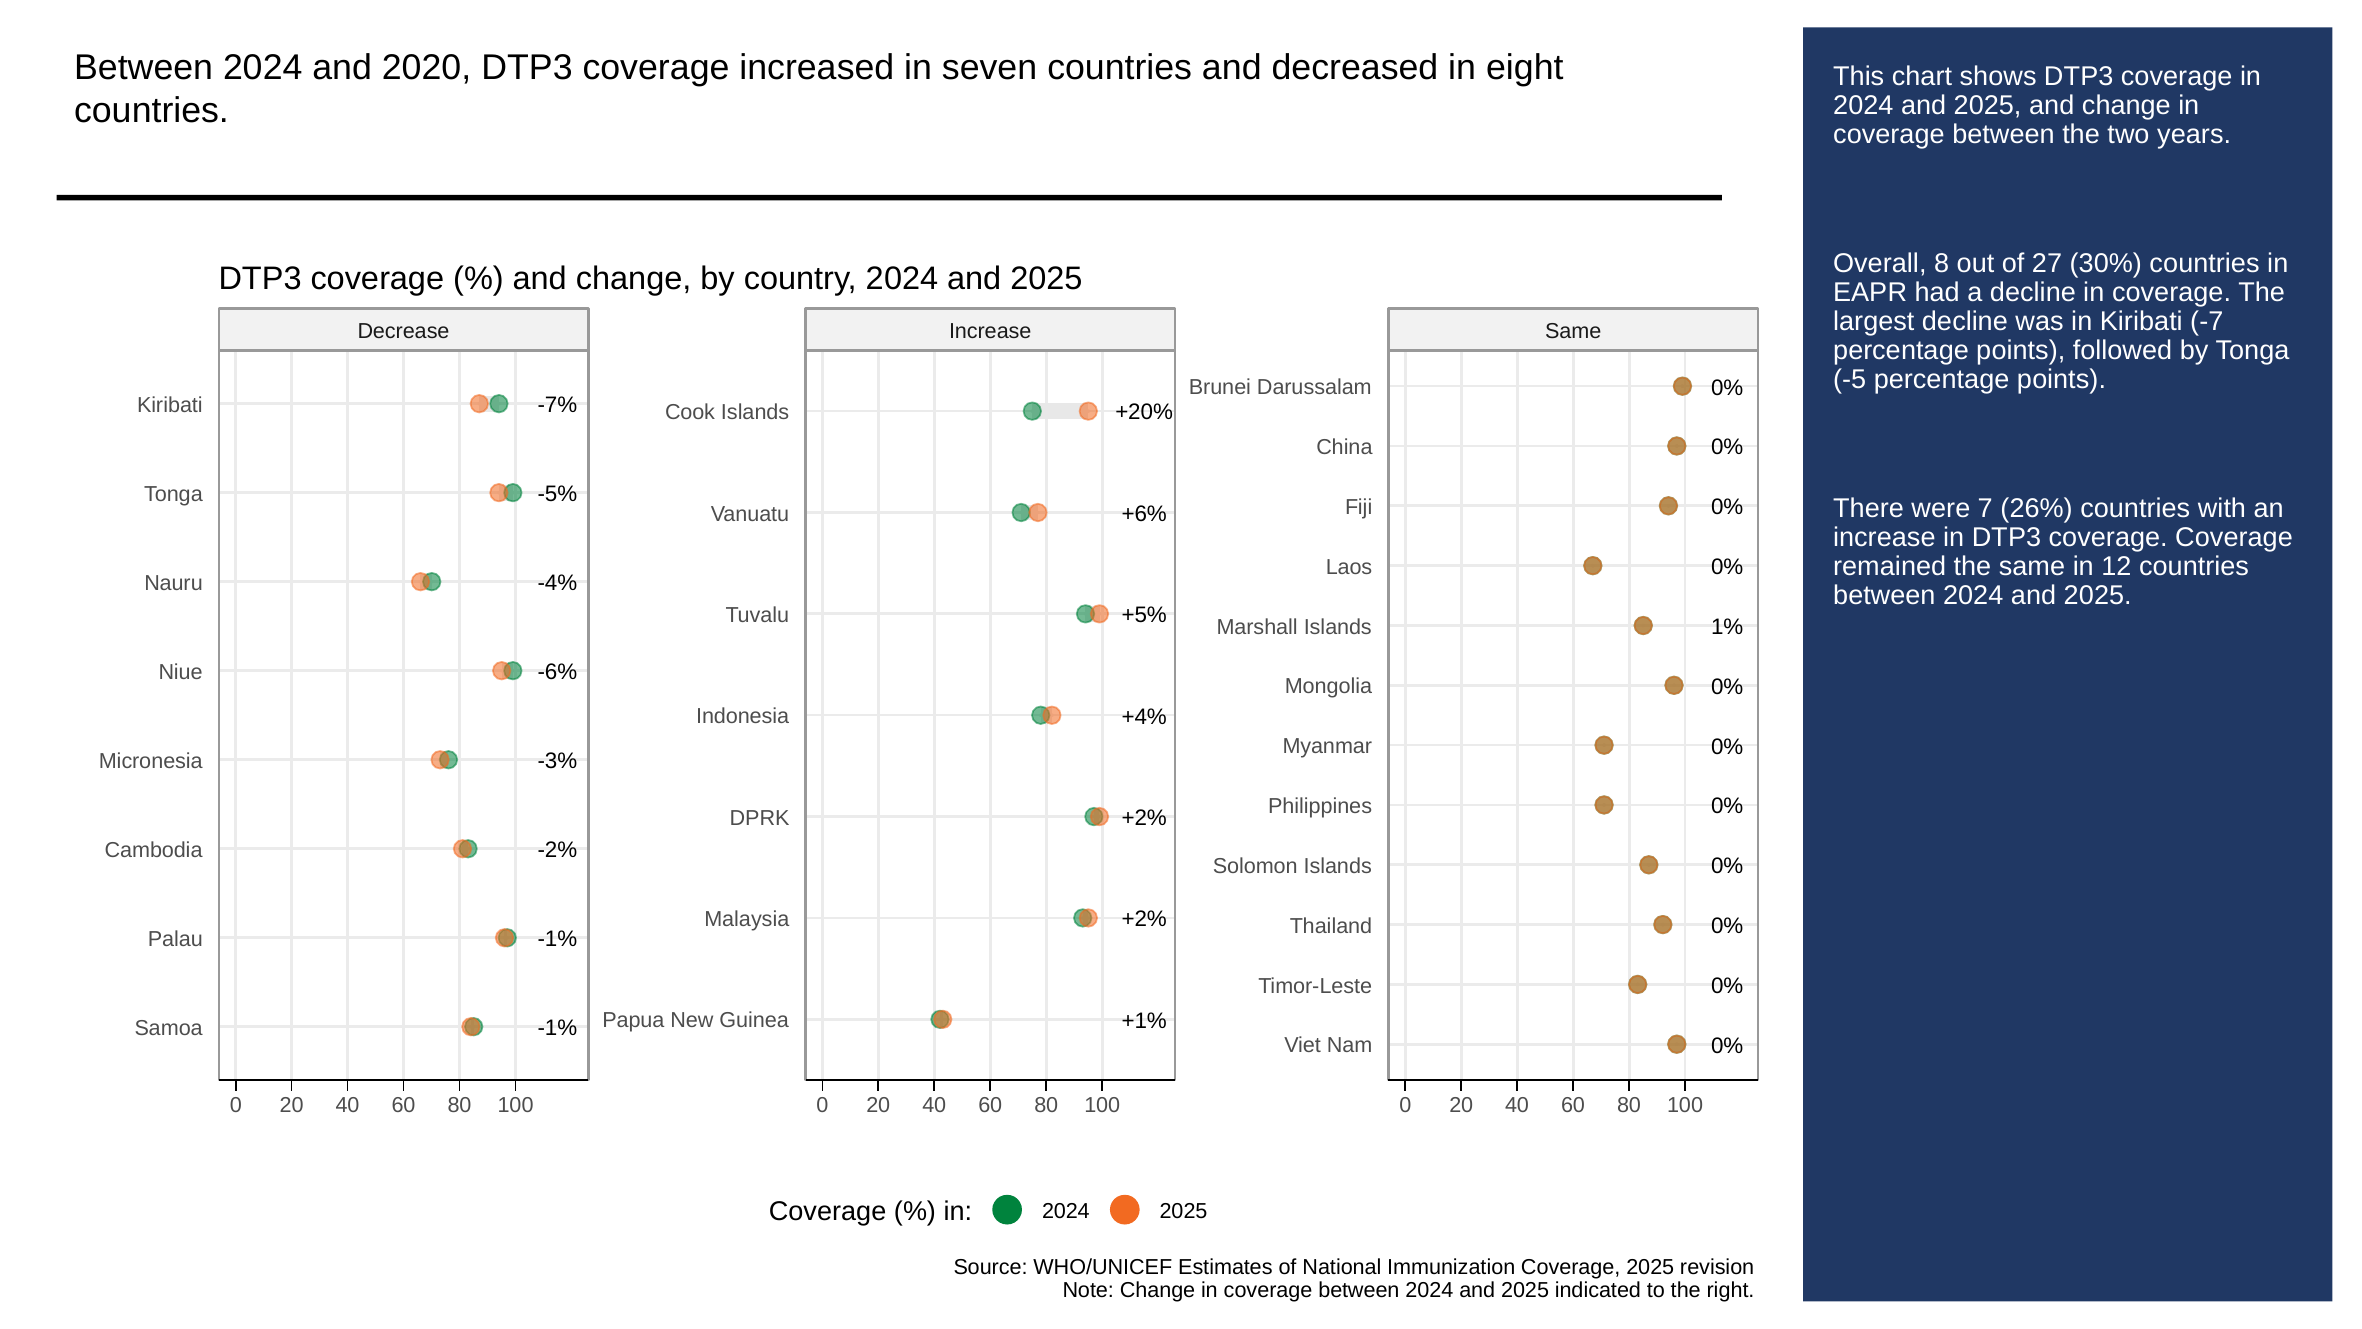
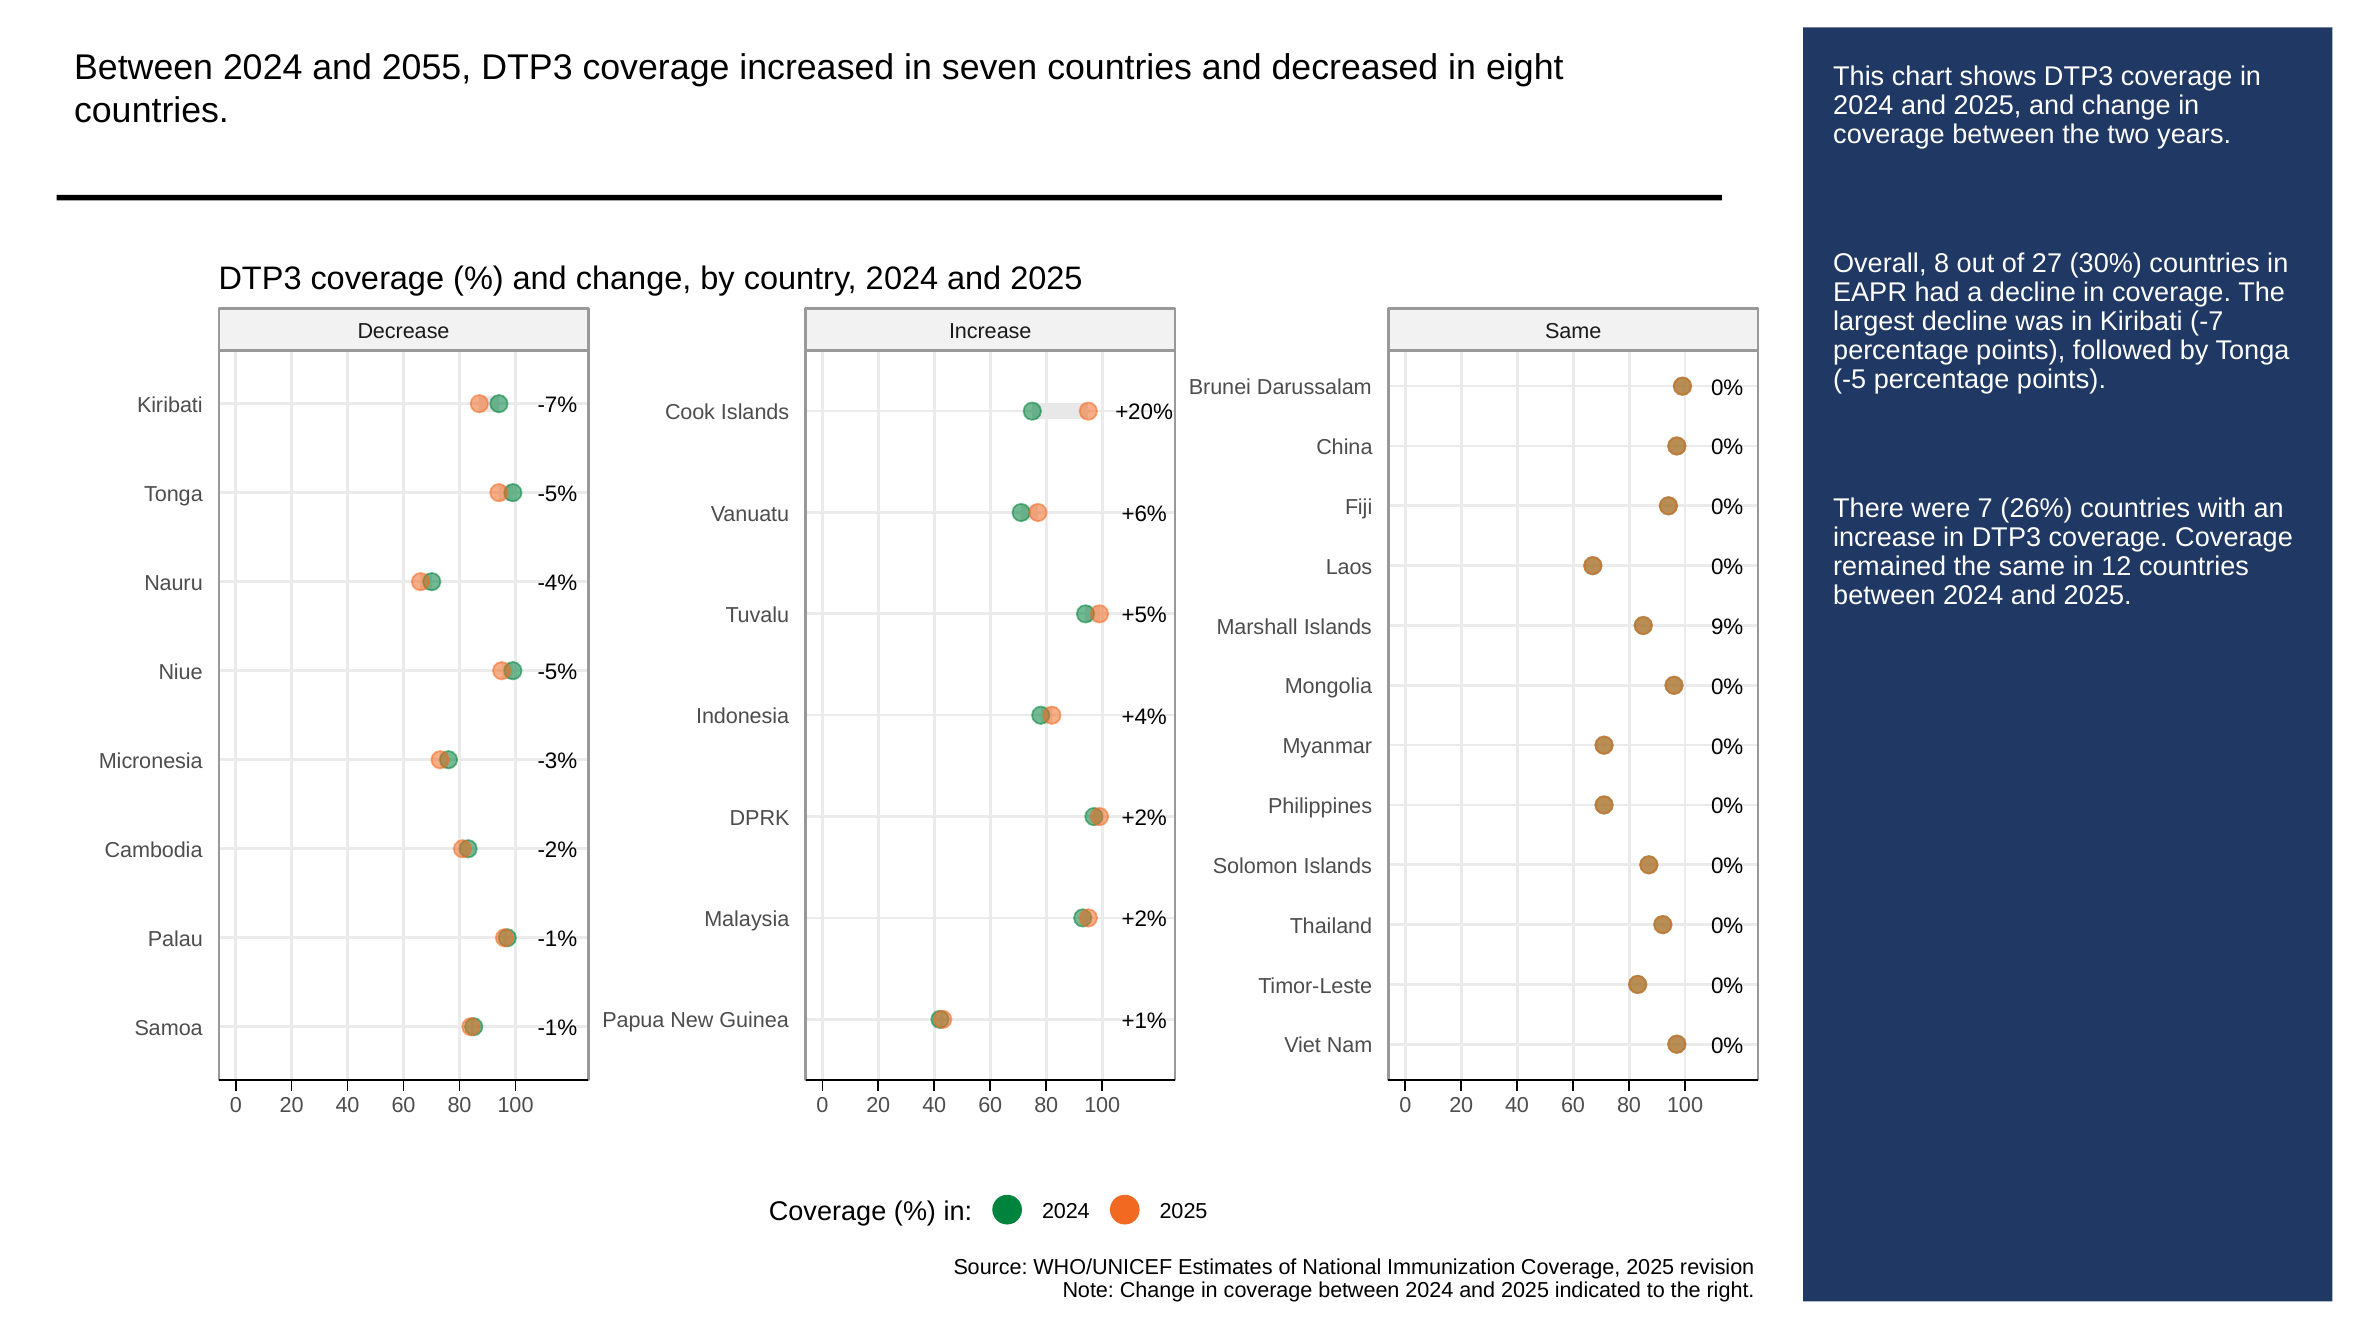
2020: 2020 -> 2055
1%: 1% -> 9%
-6% at (557, 672): -6% -> -5%
